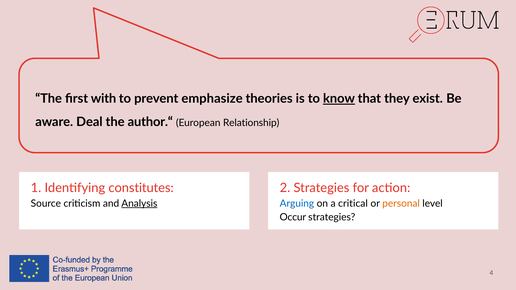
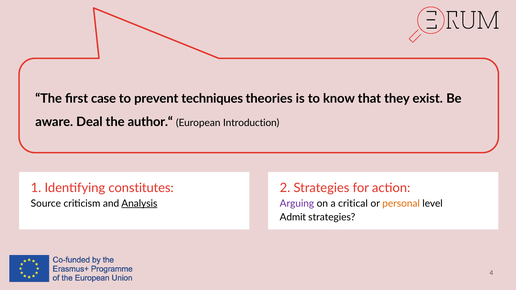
with: with -> case
emphasize: emphasize -> techniques
know underline: present -> none
Relationship: Relationship -> Introduction
Arguing colour: blue -> purple
Occur: Occur -> Admit
